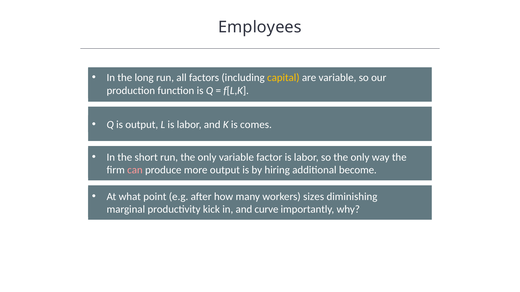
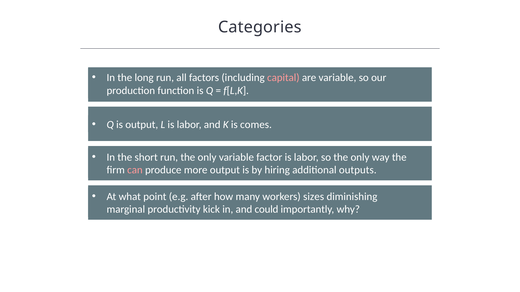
Employees: Employees -> Categories
capital colour: yellow -> pink
become: become -> outputs
curve: curve -> could
